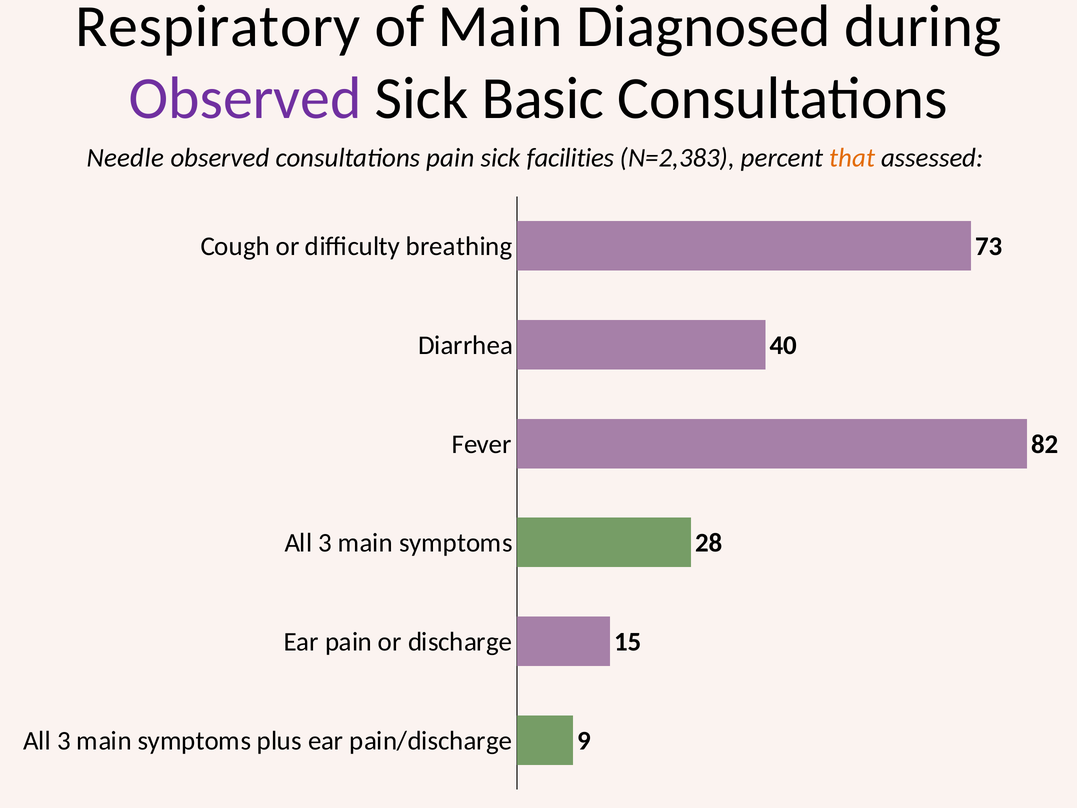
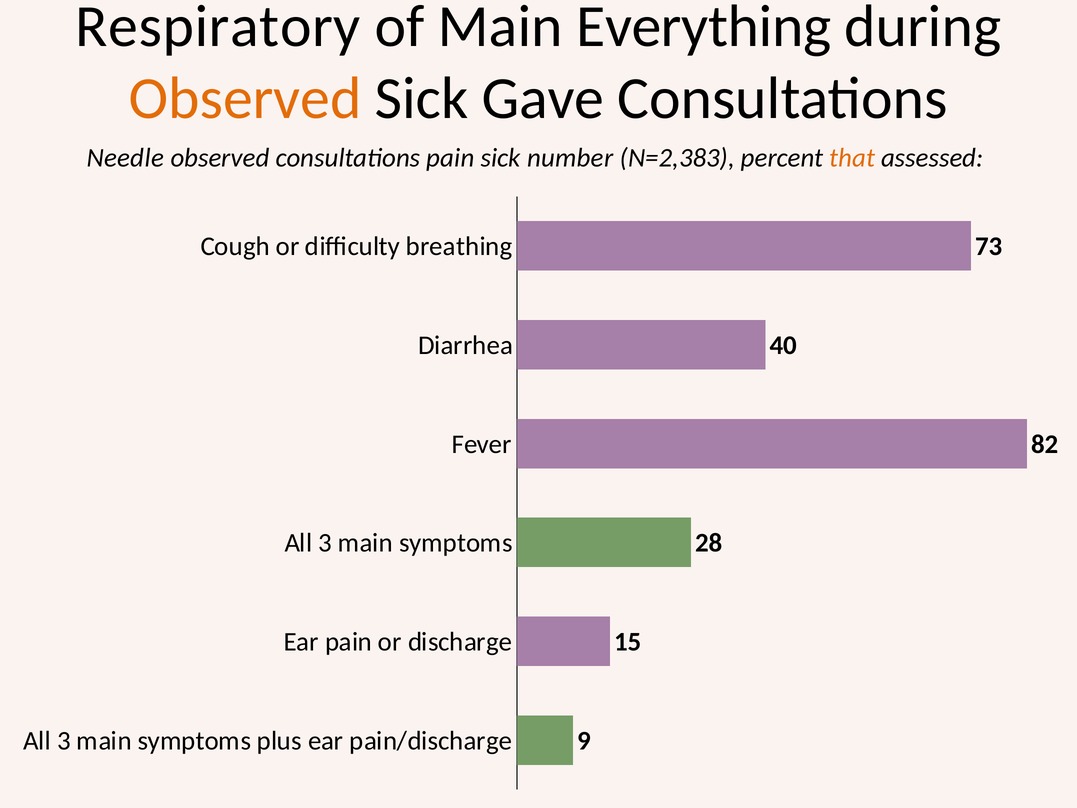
Diagnosed: Diagnosed -> Everything
Observed at (245, 98) colour: purple -> orange
Basic: Basic -> Gave
facilities: facilities -> number
